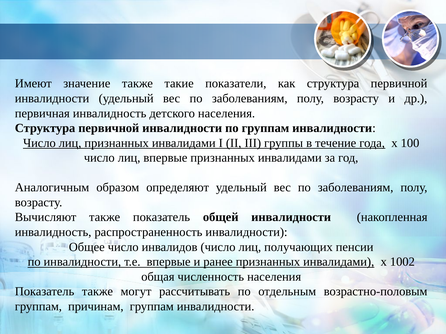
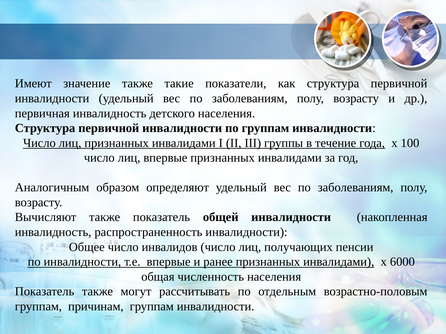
1002: 1002 -> 6000
